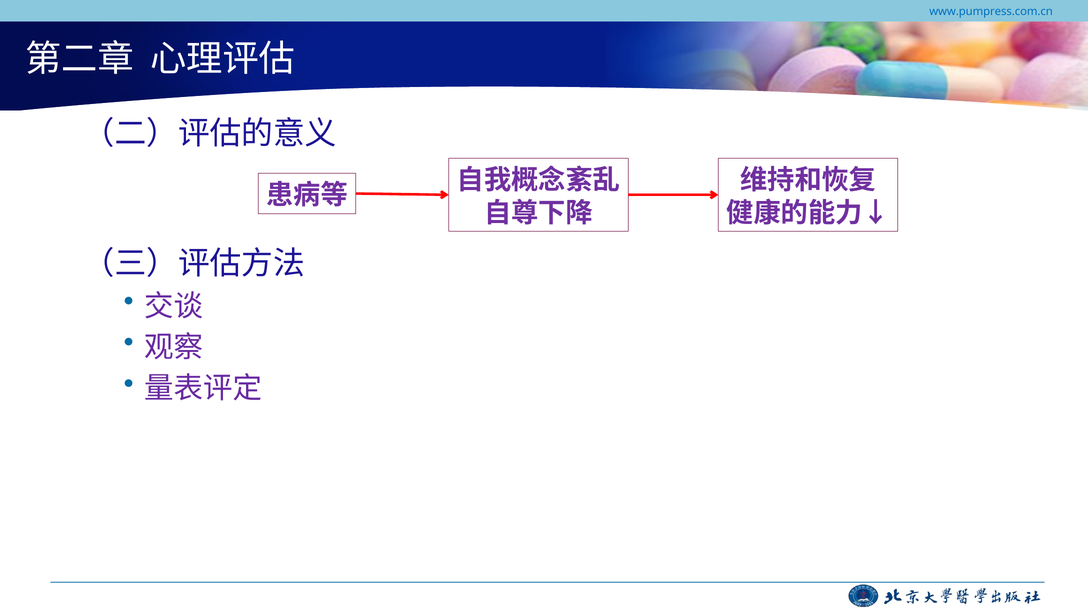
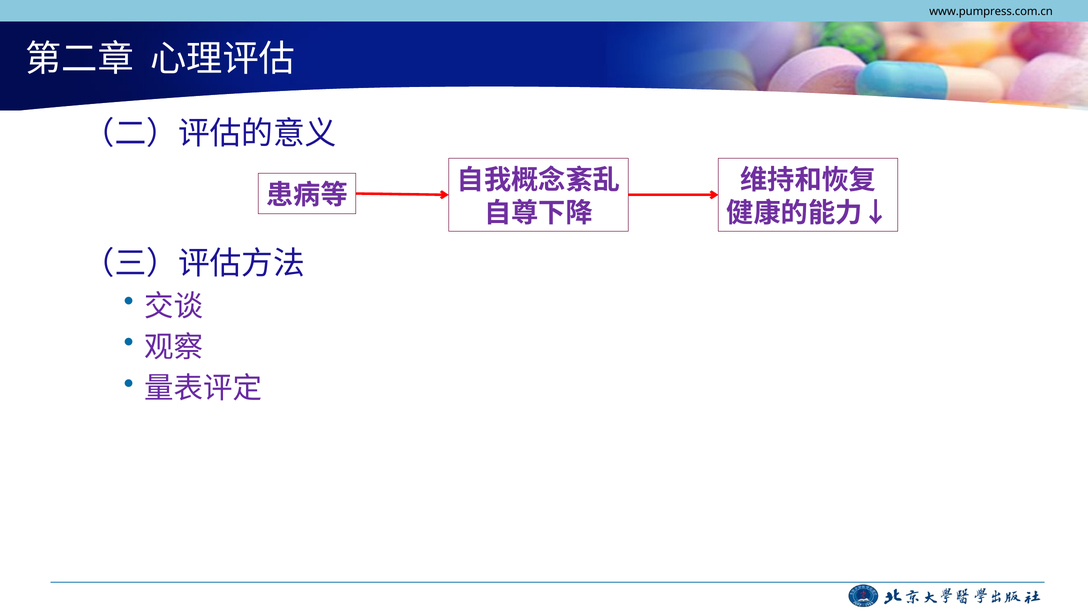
www.pumpress.com.cn colour: blue -> black
